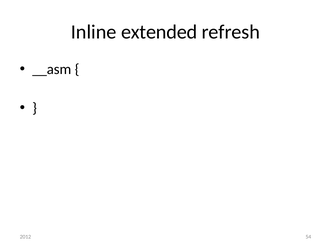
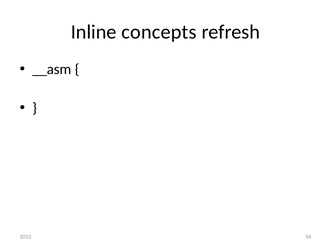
extended: extended -> concepts
